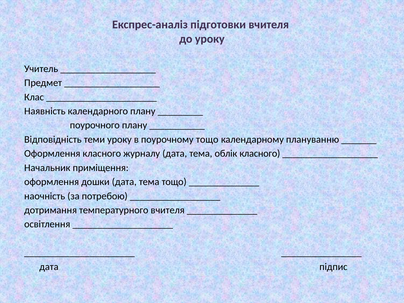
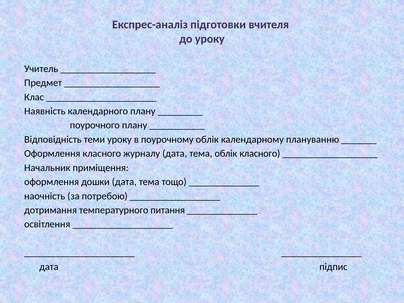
поурочному тощо: тощо -> облік
температурного вчителя: вчителя -> питання
